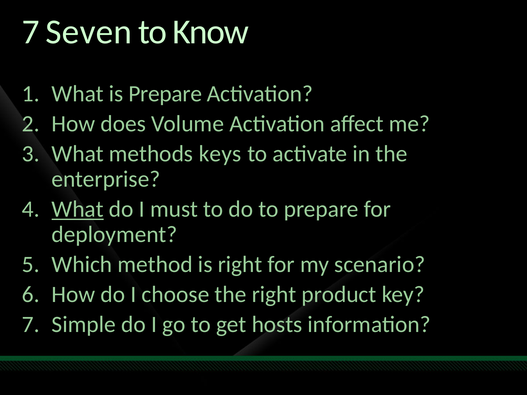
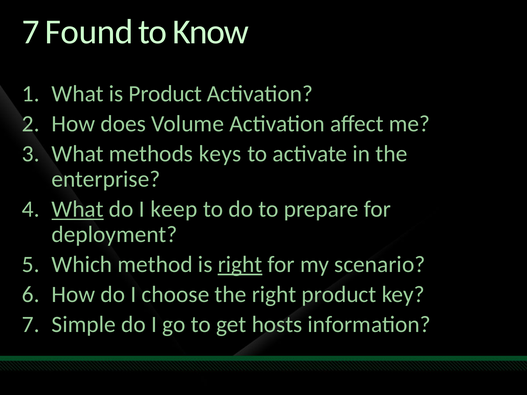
Seven: Seven -> Found
is Prepare: Prepare -> Product
must: must -> keep
right at (240, 265) underline: none -> present
